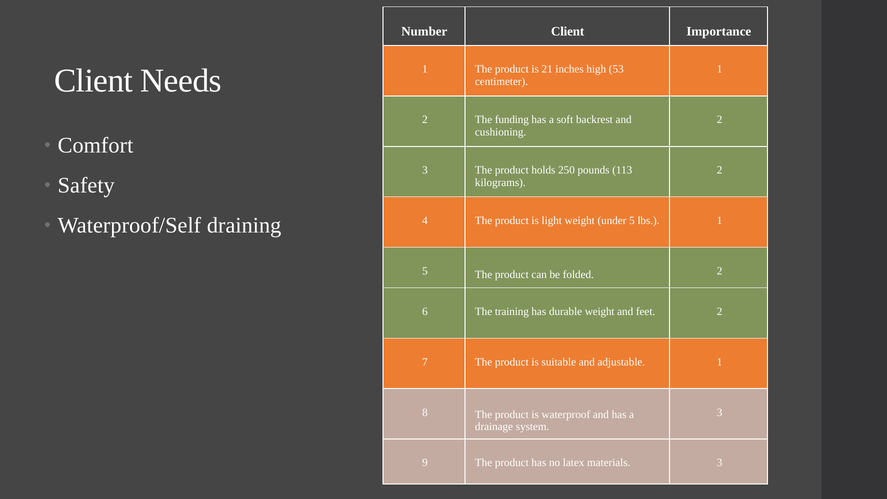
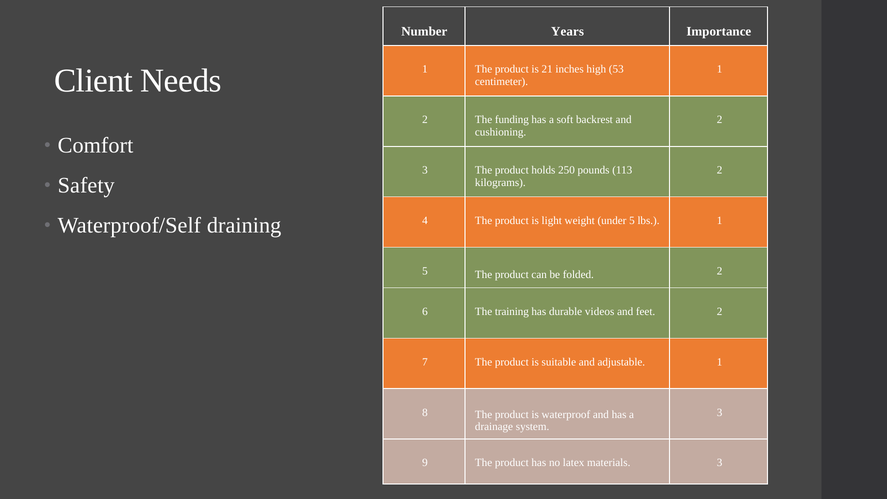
Number Client: Client -> Years
durable weight: weight -> videos
